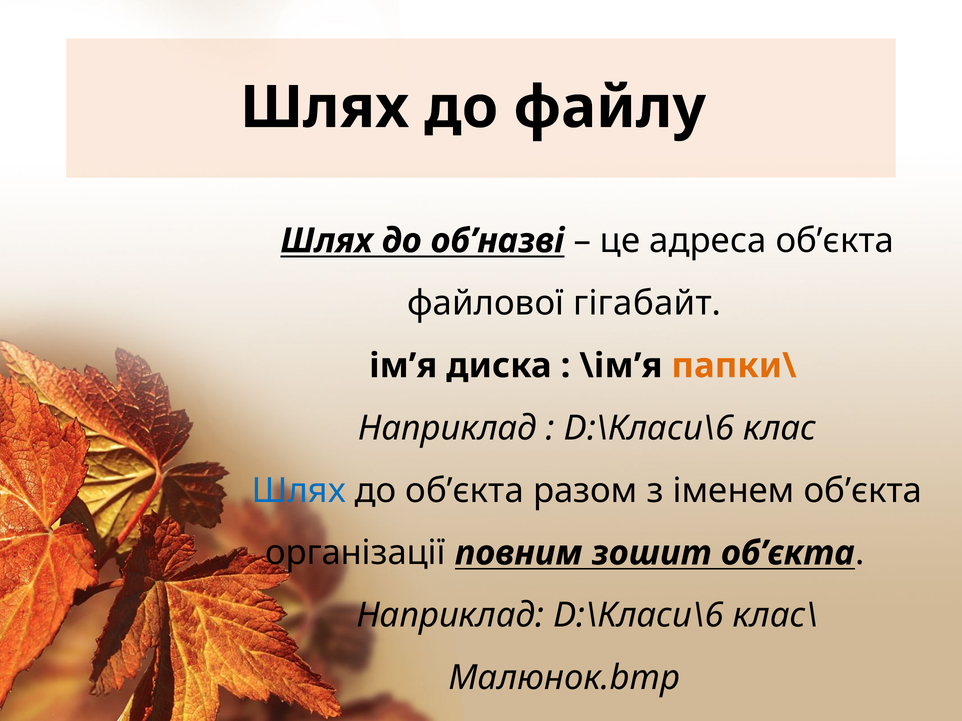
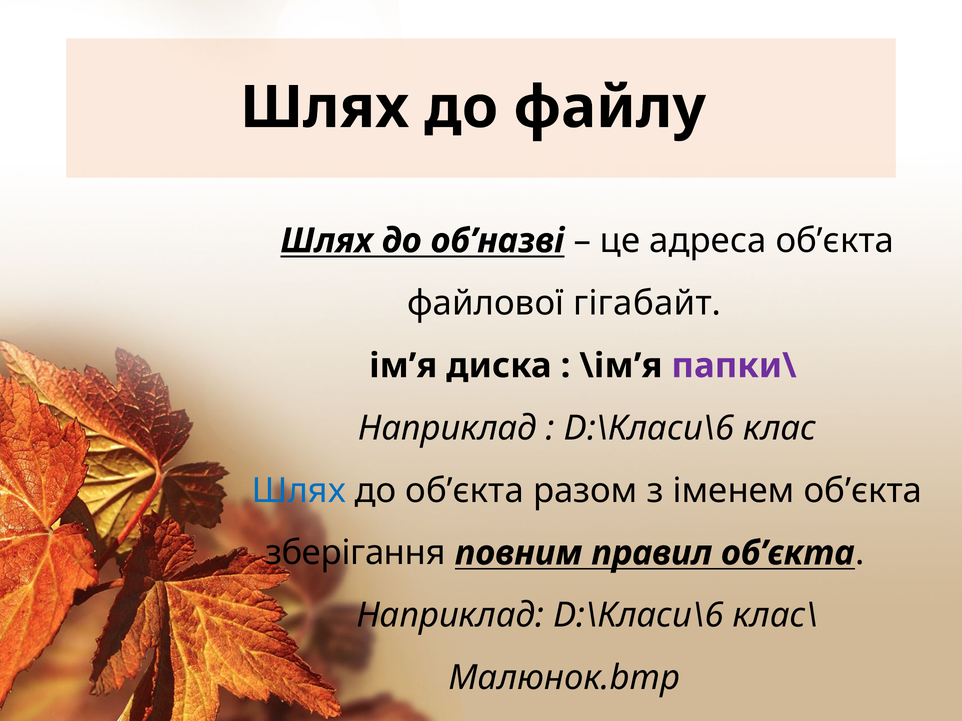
папки\ colour: orange -> purple
організації: організації -> зберігання
зошит: зошит -> правил
